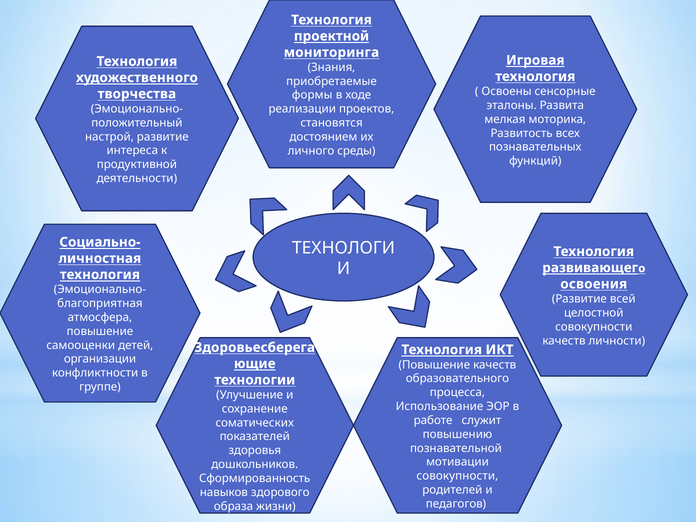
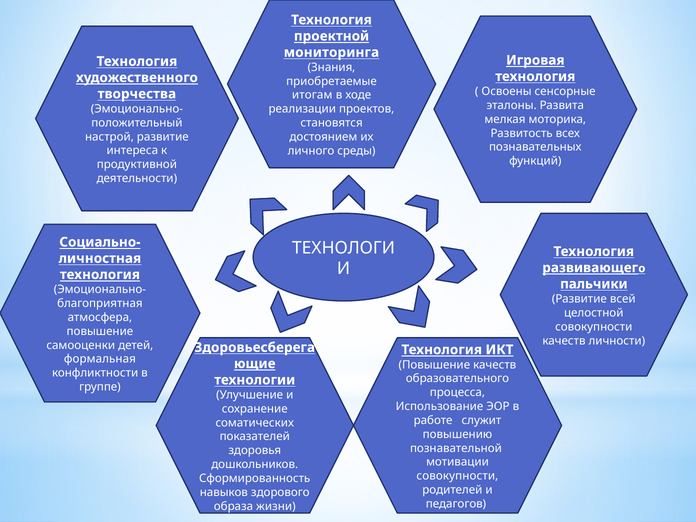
формы: формы -> итогам
освоения: освоения -> пальчики
организации: организации -> формальная
